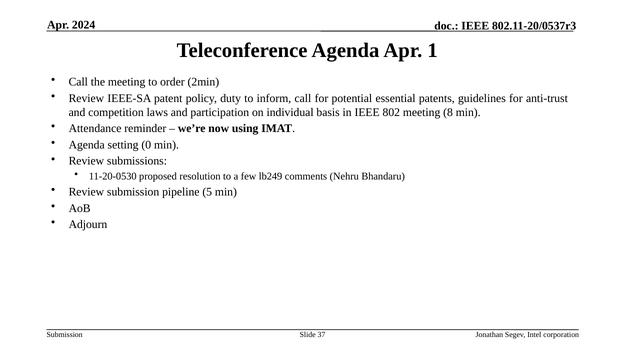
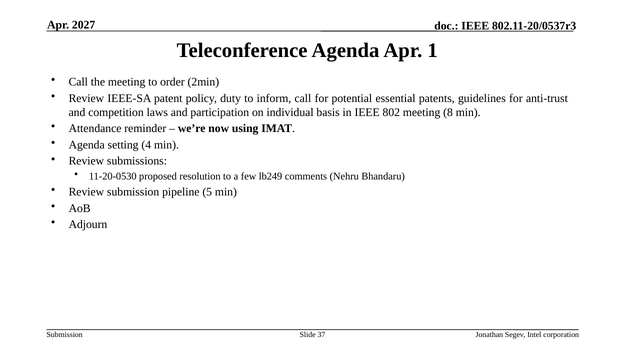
2024: 2024 -> 2027
0: 0 -> 4
